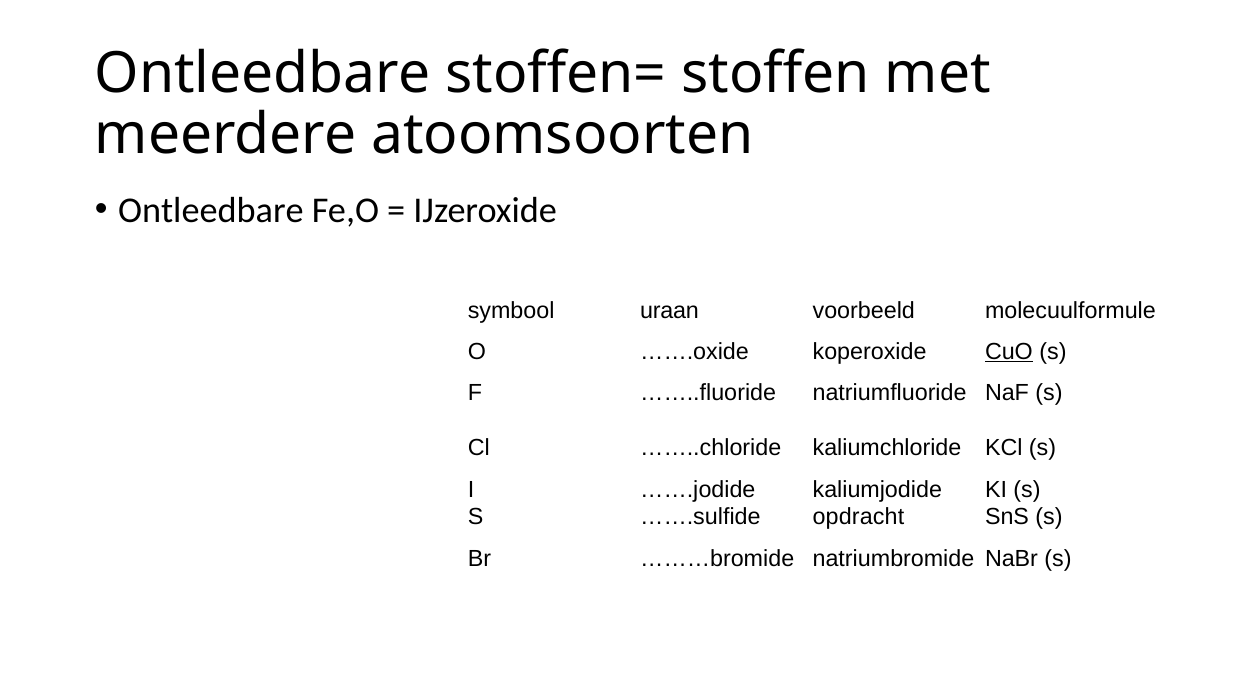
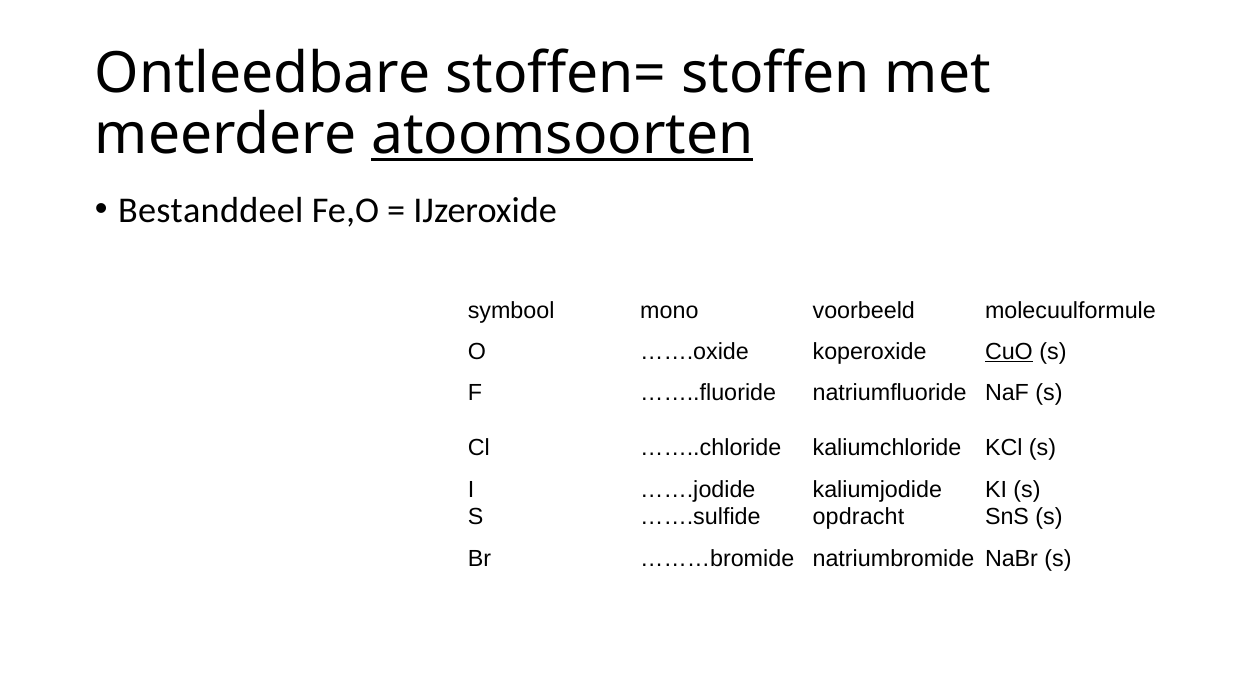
atoomsoorten underline: none -> present
Ontleedbare at (211, 210): Ontleedbare -> Bestanddeel
uraan: uraan -> mono
